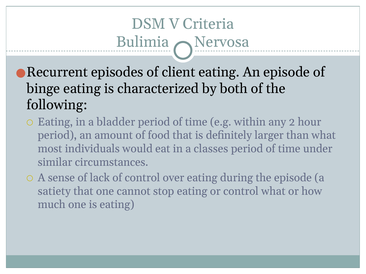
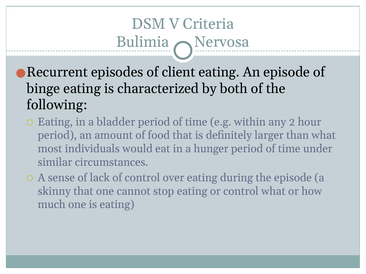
classes: classes -> hunger
satiety: satiety -> skinny
